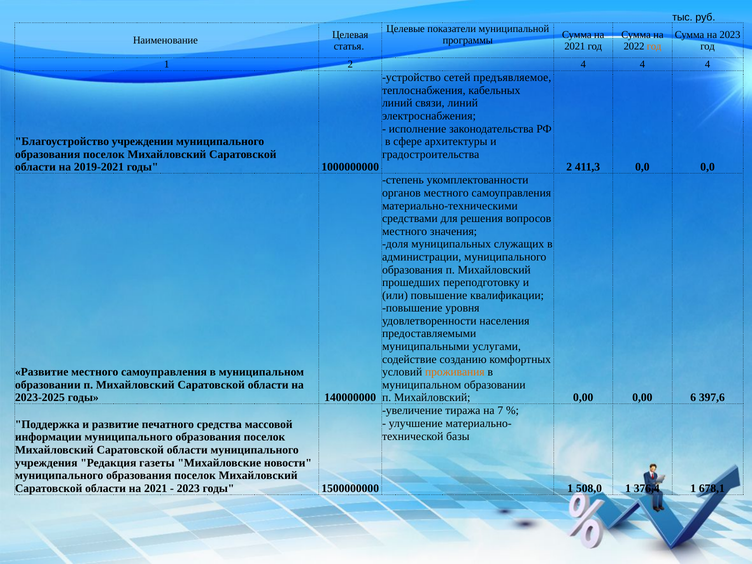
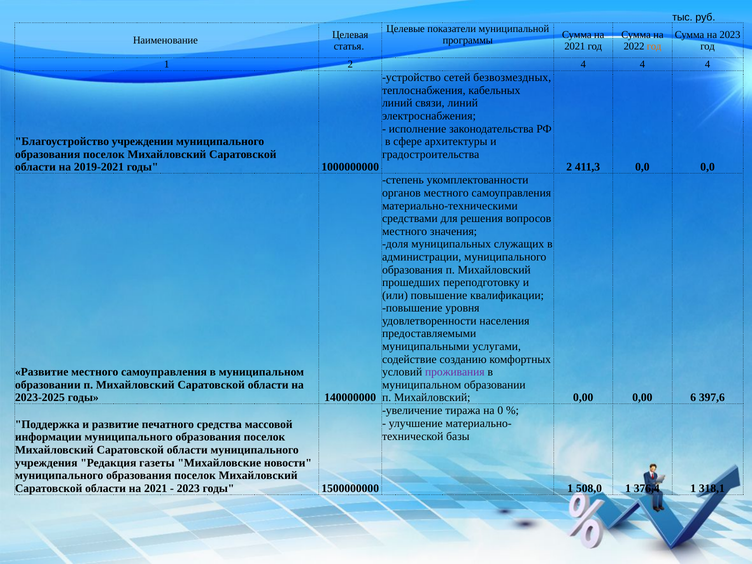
предъявляемое: предъявляемое -> безвозмездных
проживания colour: orange -> purple
7: 7 -> 0
678,1: 678,1 -> 318,1
